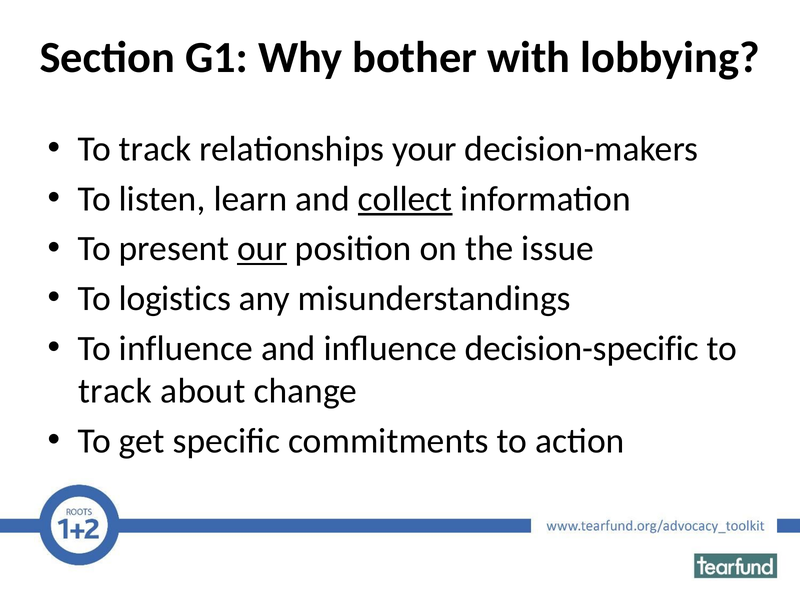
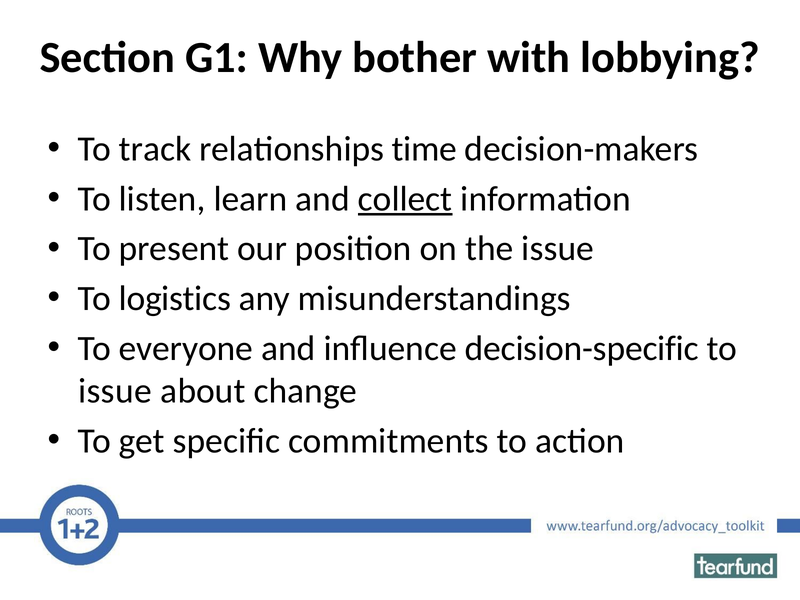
your: your -> time
our underline: present -> none
To influence: influence -> everyone
track at (115, 391): track -> issue
